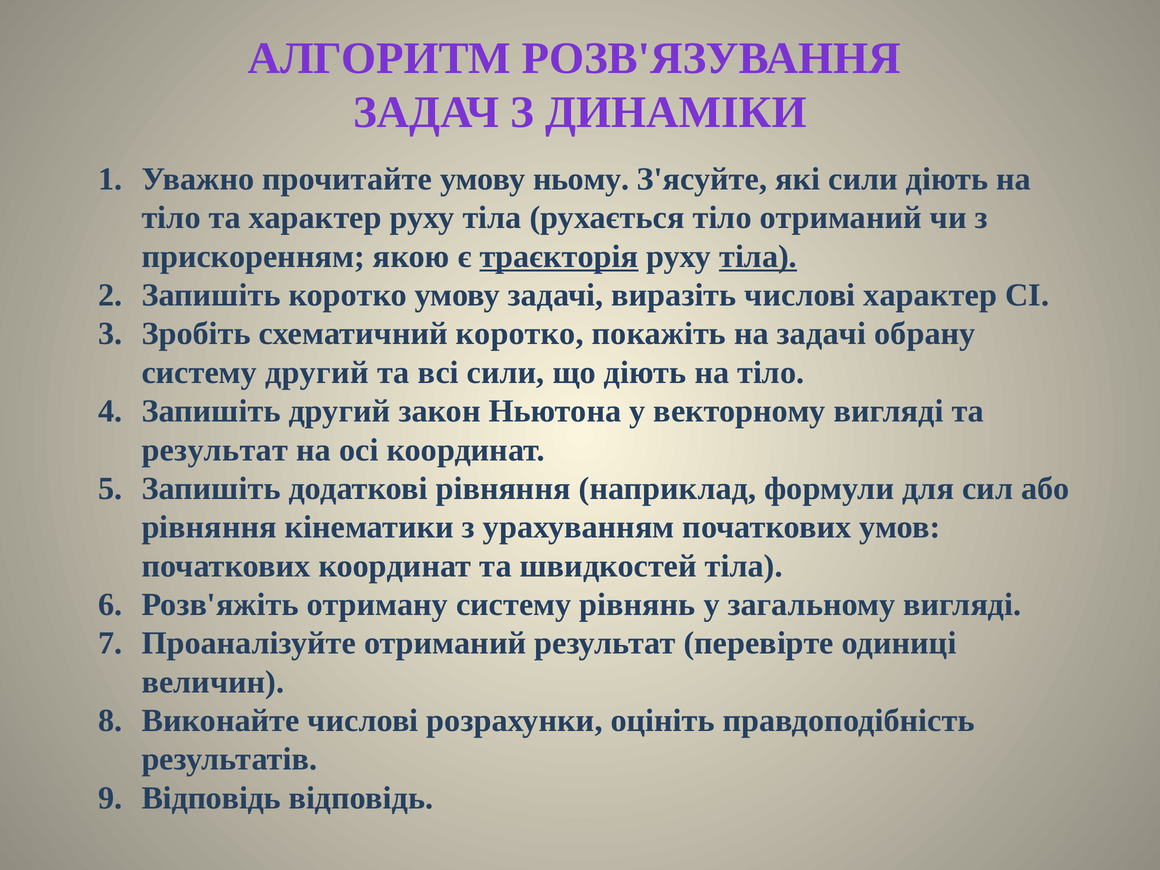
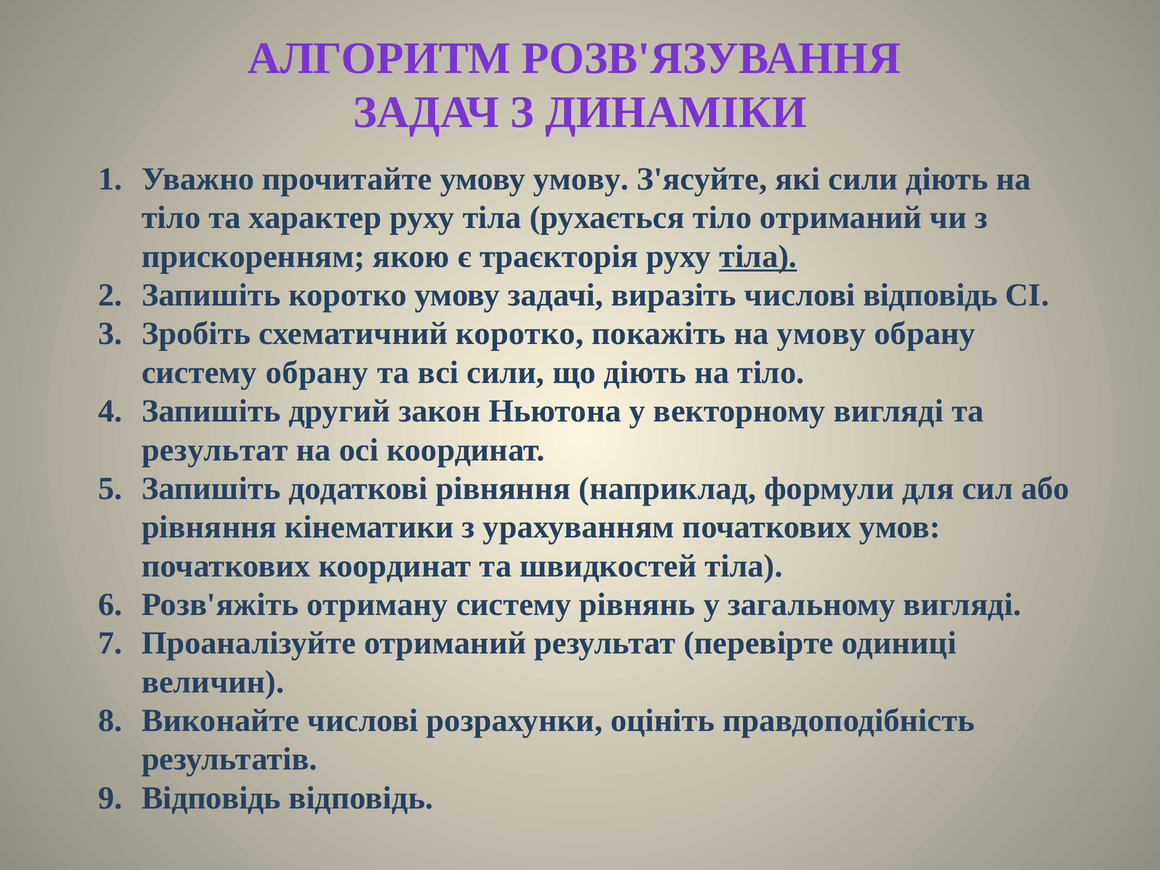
умову ньому: ньому -> умову
траєкторія underline: present -> none
числові характер: характер -> відповідь
на задачі: задачі -> умову
систему другий: другий -> обрану
